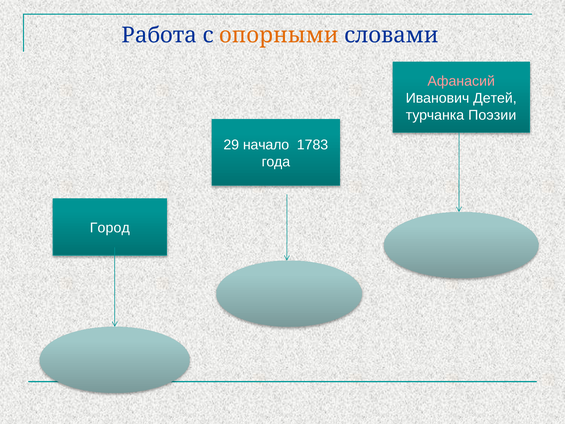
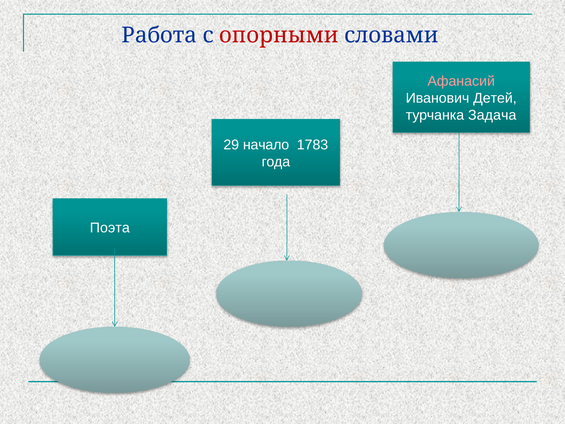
опорными colour: orange -> red
Поэзии: Поэзии -> Задача
Город: Город -> Поэта
